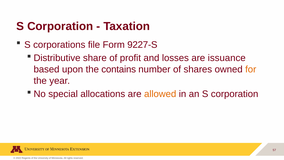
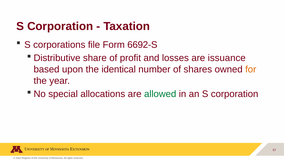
9227-S: 9227-S -> 6692-S
contains: contains -> identical
allowed colour: orange -> green
